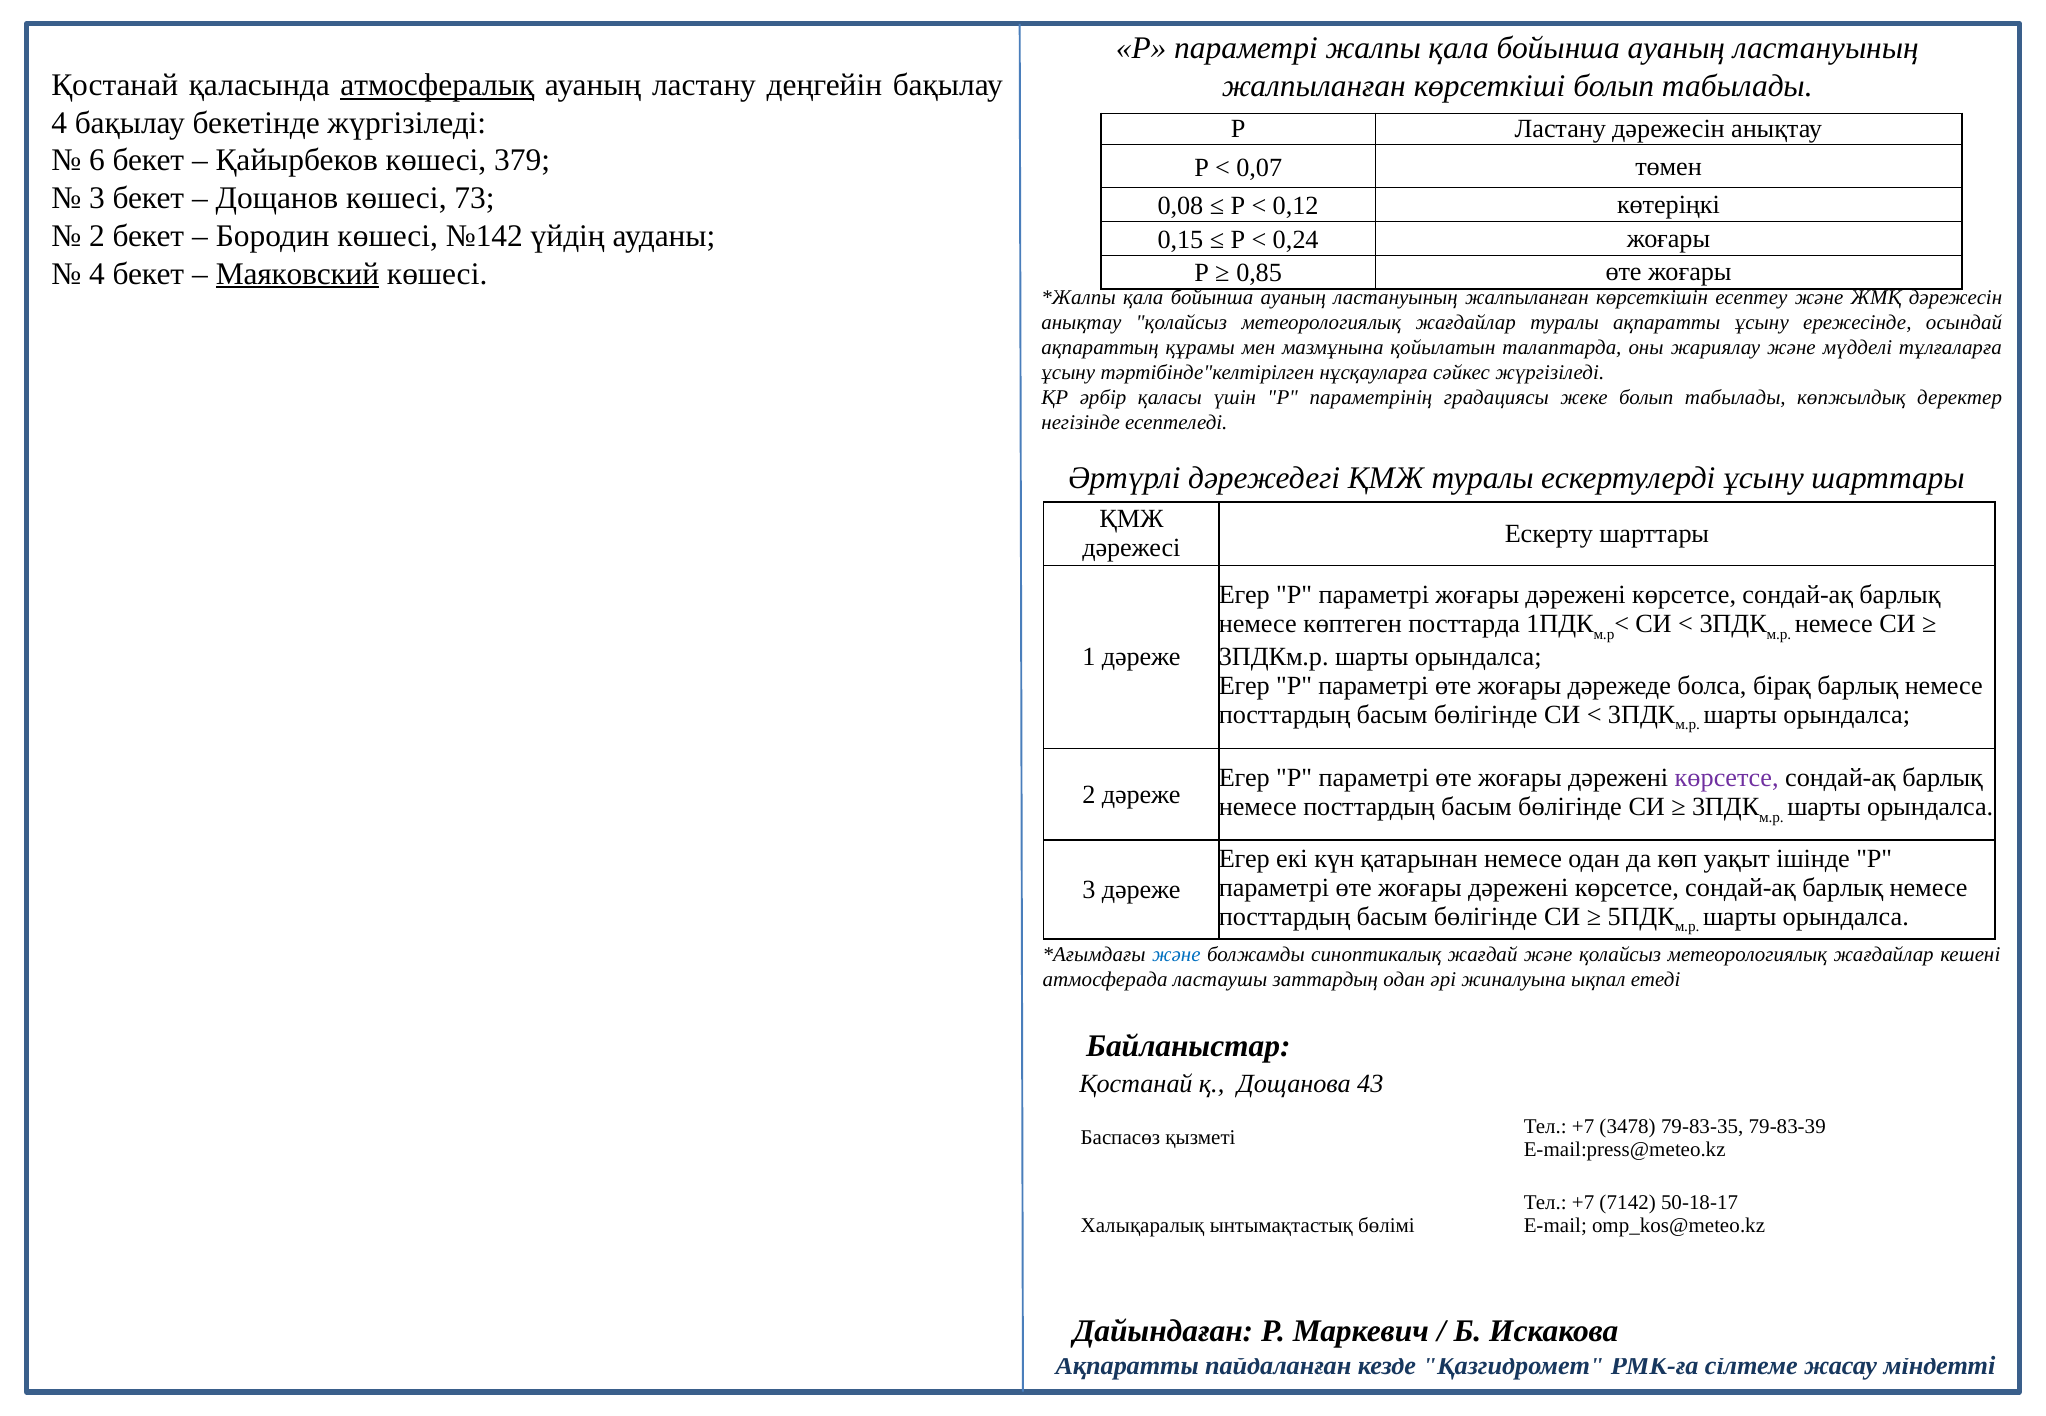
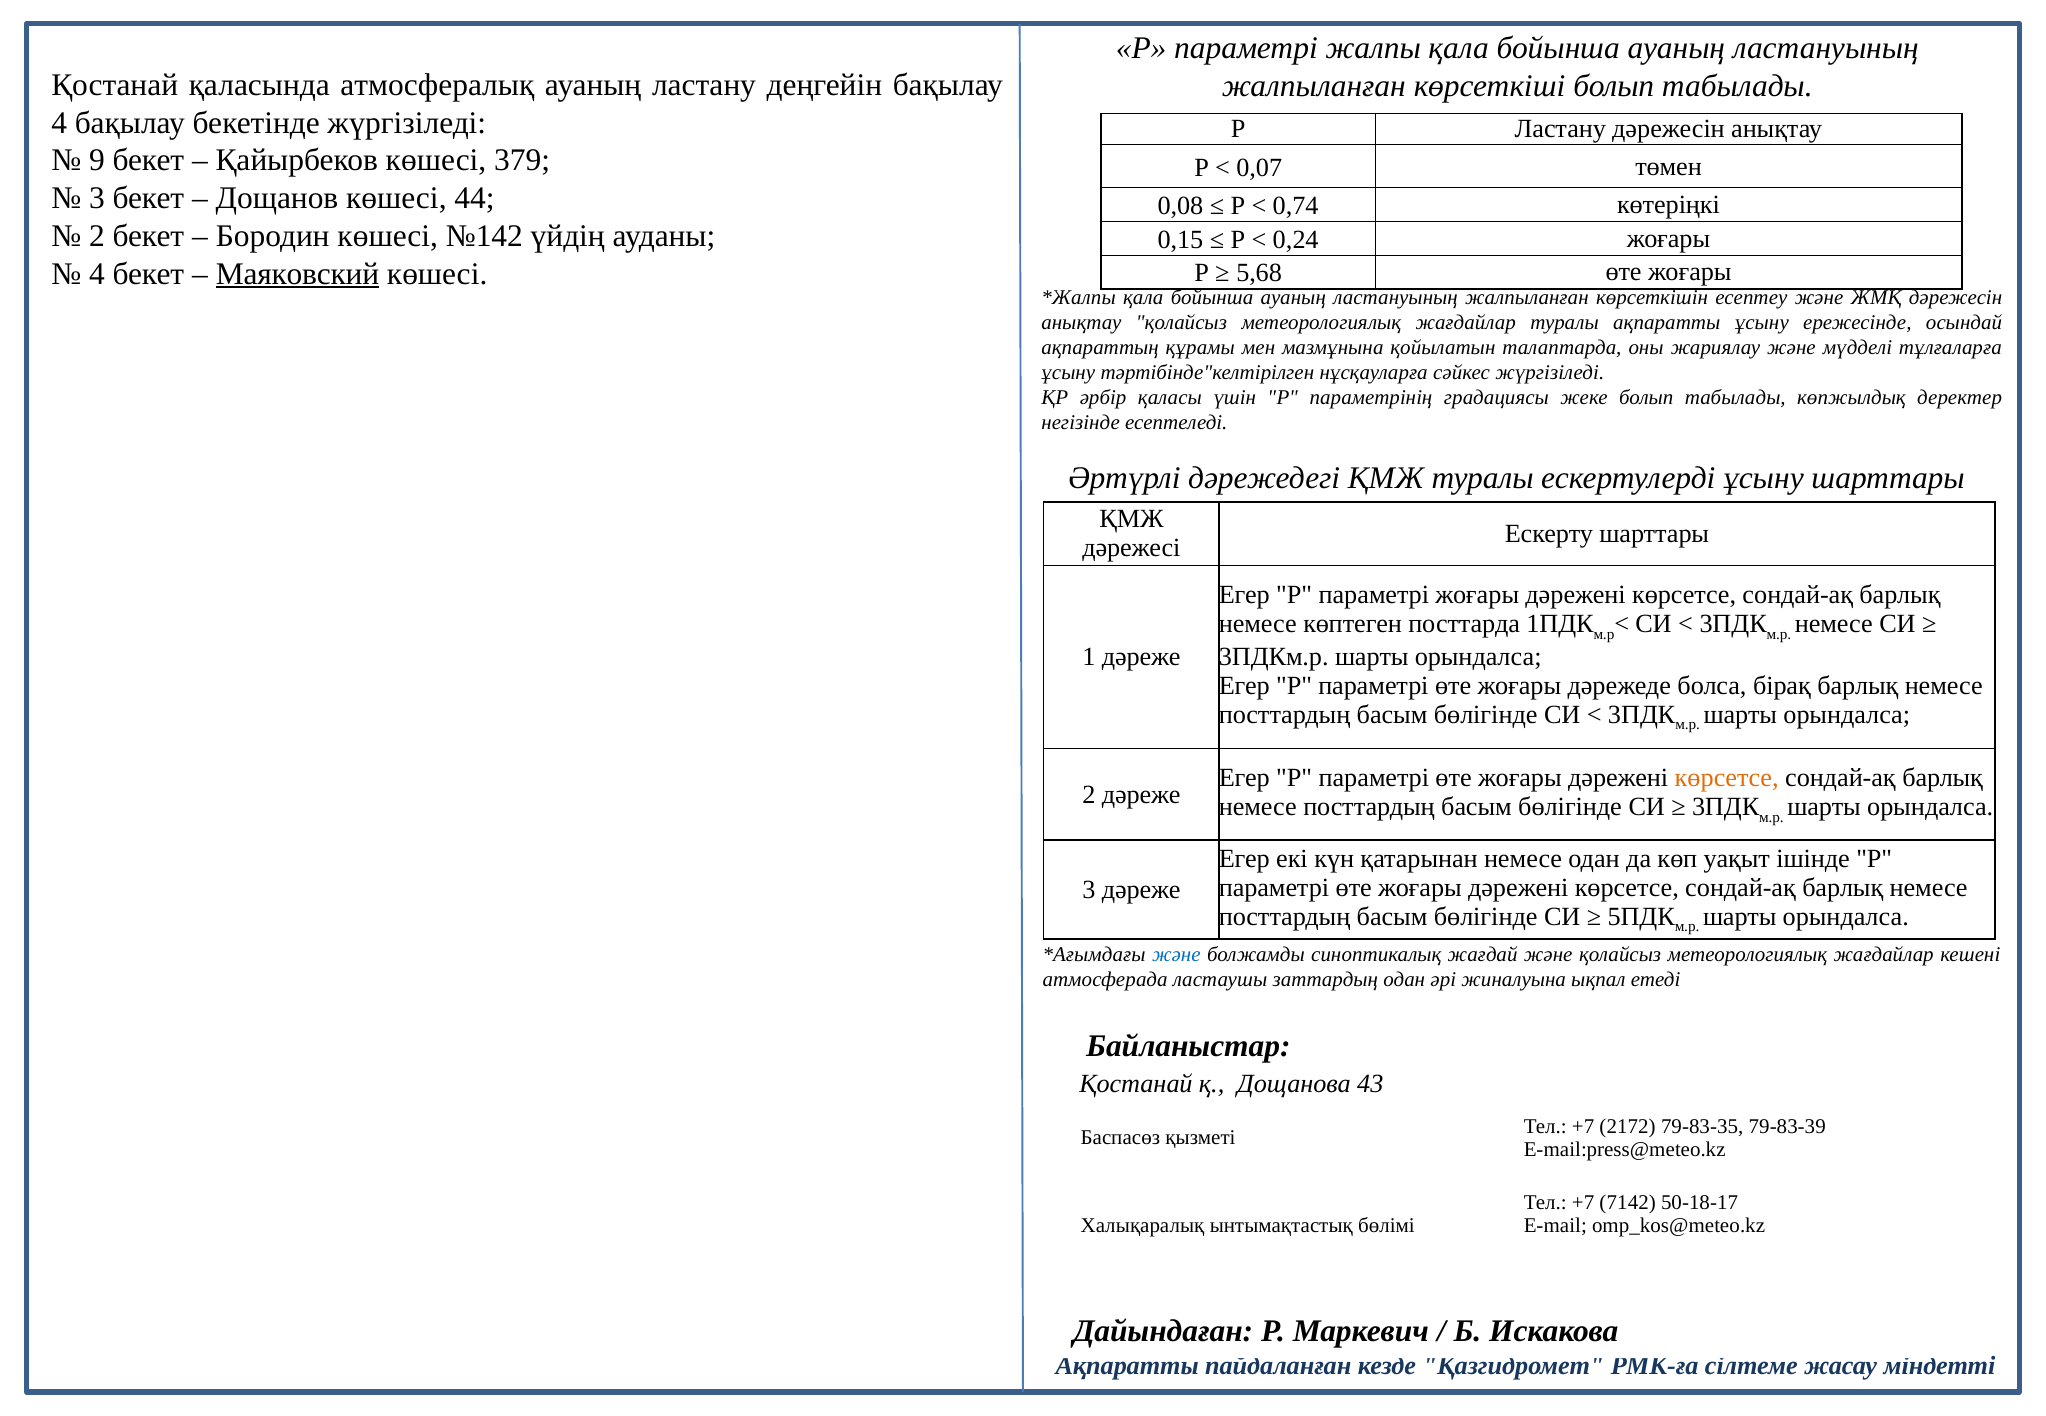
атмосфералық underline: present -> none
6: 6 -> 9
73: 73 -> 44
0,12: 0,12 -> 0,74
0,85: 0,85 -> 5,68
көрсетсе at (1727, 778) colour: purple -> orange
3478: 3478 -> 2172
